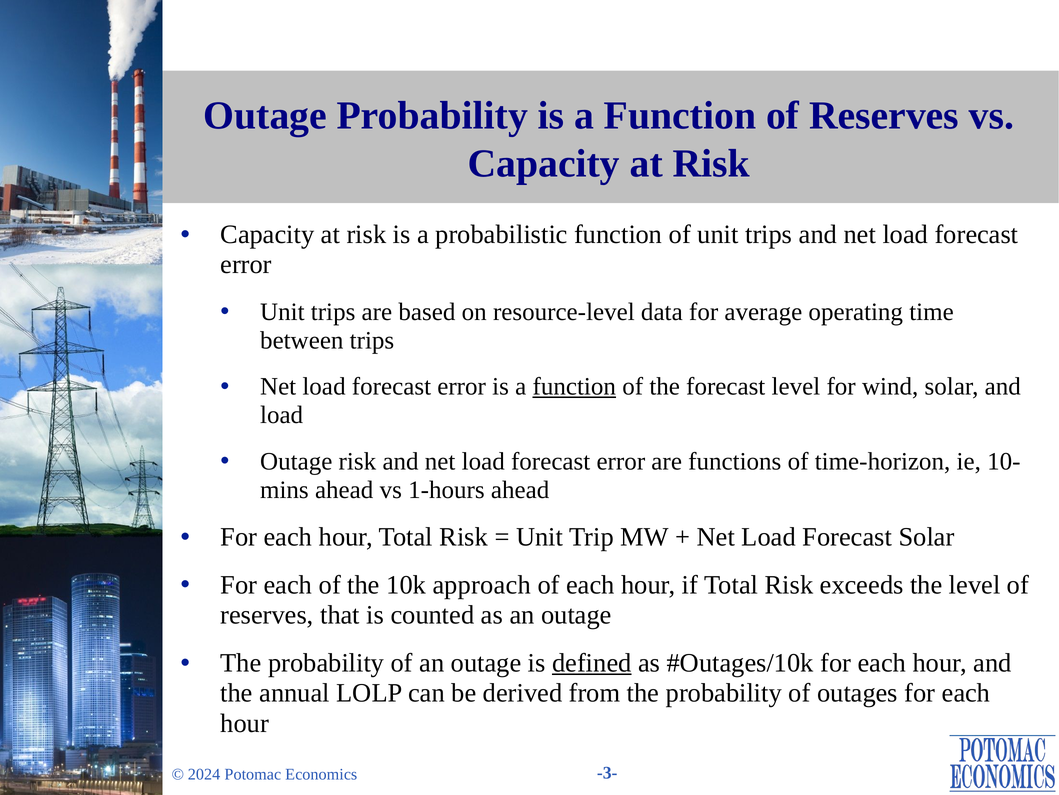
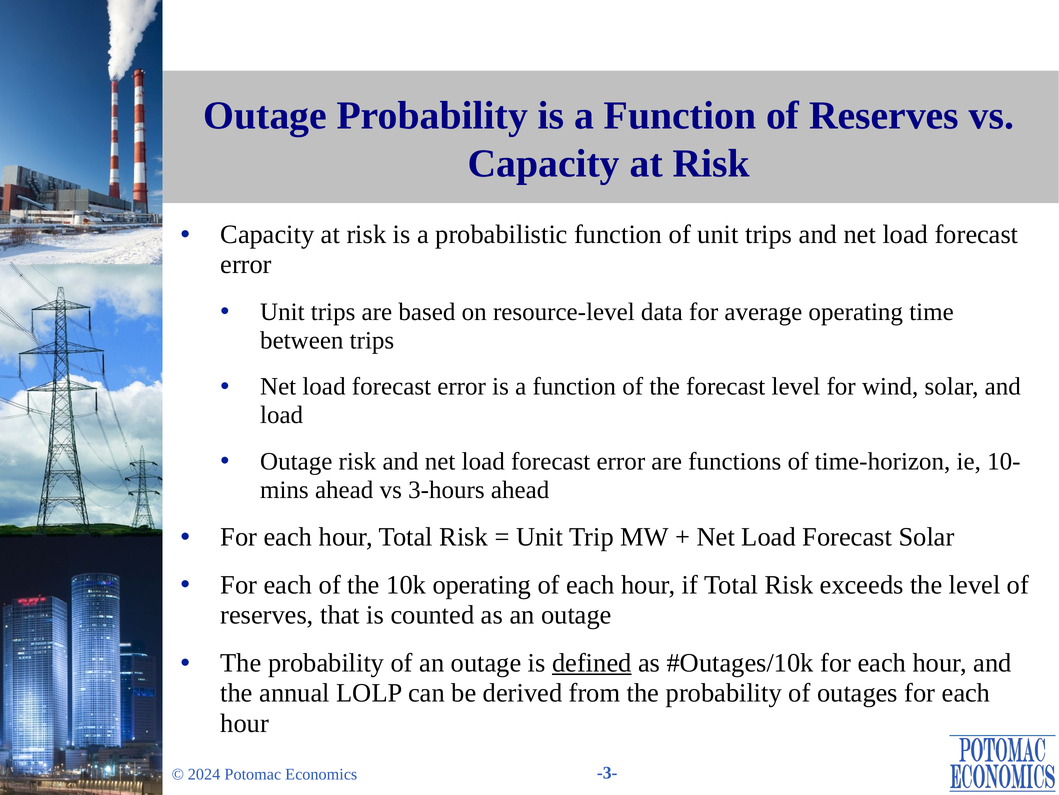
function at (574, 386) underline: present -> none
1-hours: 1-hours -> 3-hours
10k approach: approach -> operating
